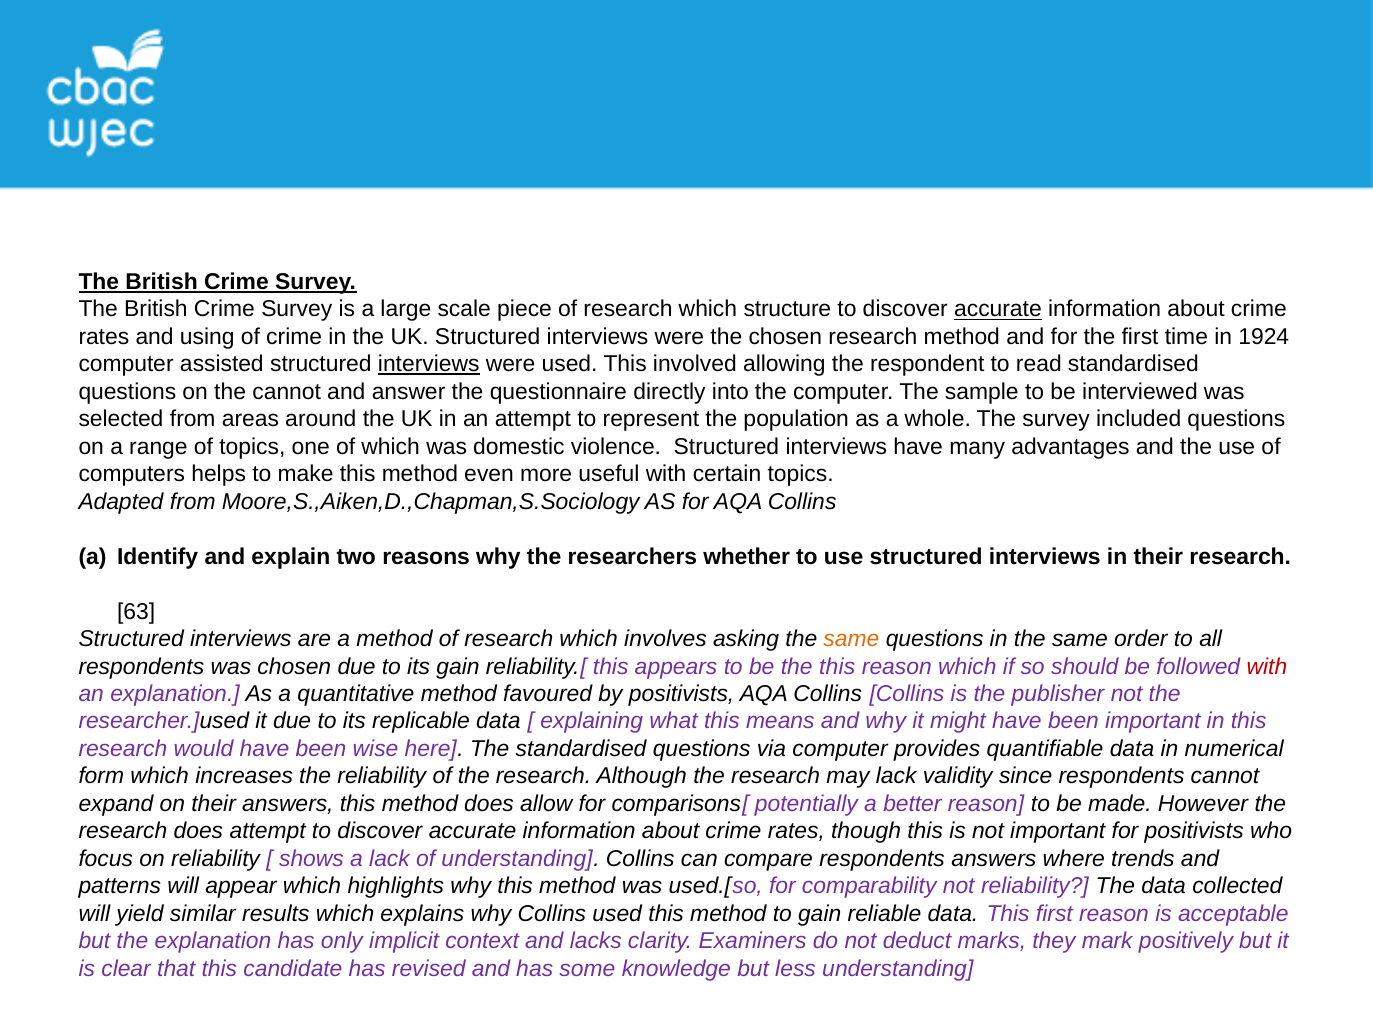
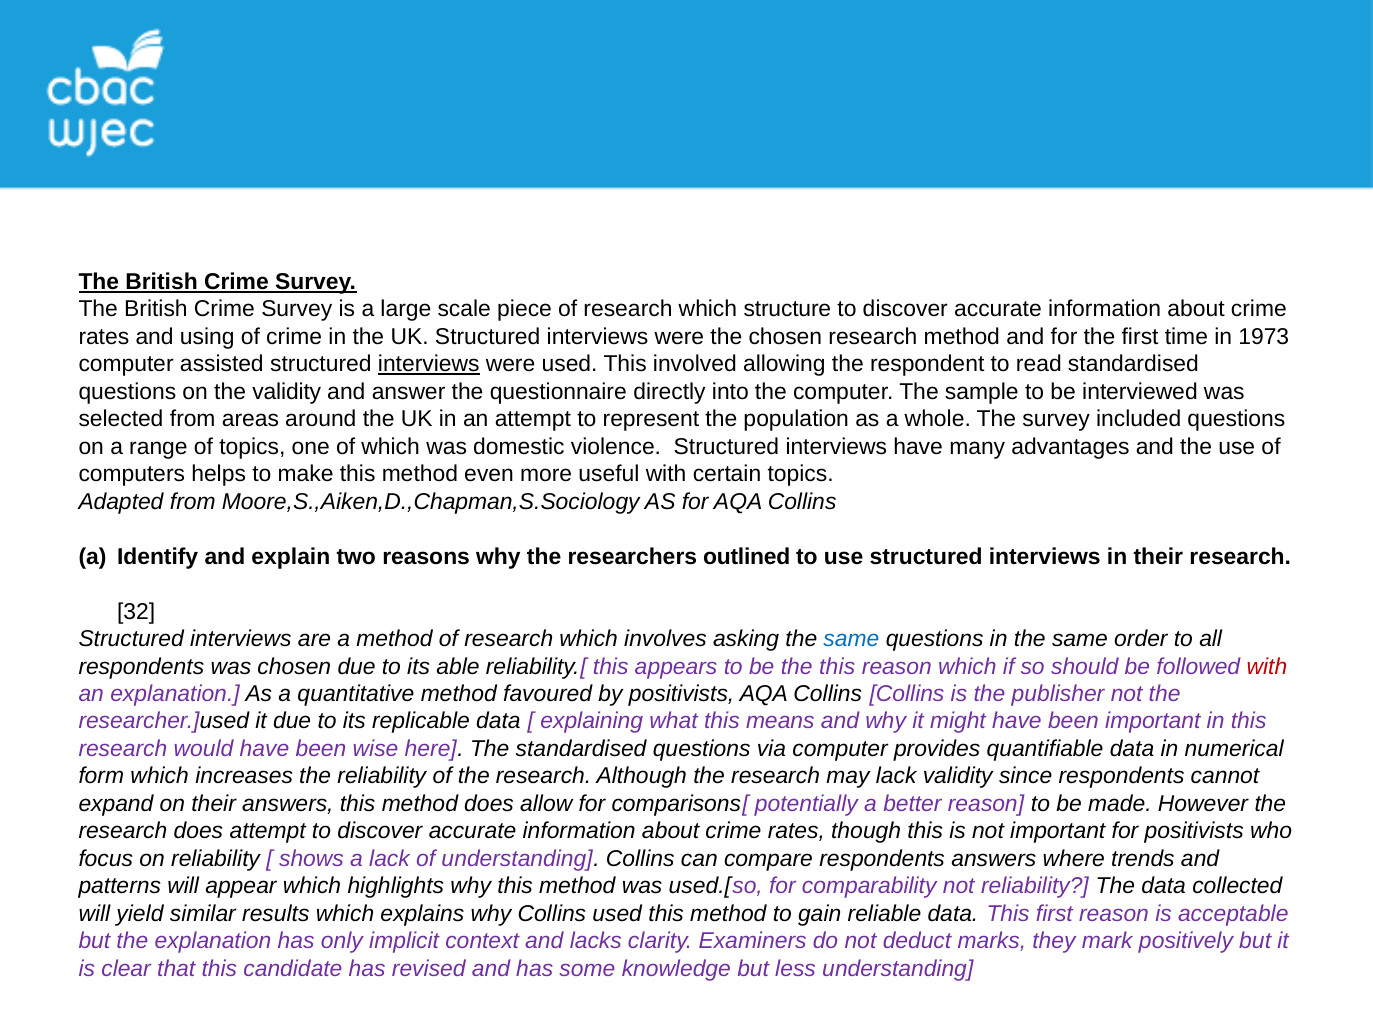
accurate at (998, 309) underline: present -> none
1924: 1924 -> 1973
the cannot: cannot -> validity
whether: whether -> outlined
63: 63 -> 32
same at (851, 639) colour: orange -> blue
its gain: gain -> able
